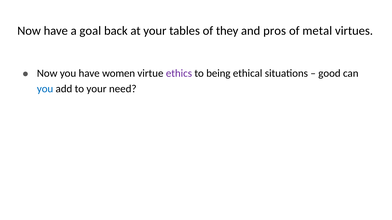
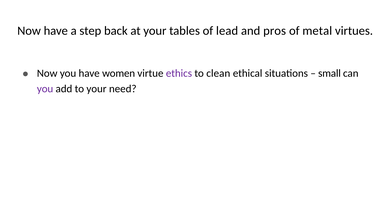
goal: goal -> step
they: they -> lead
being: being -> clean
good: good -> small
you at (45, 89) colour: blue -> purple
